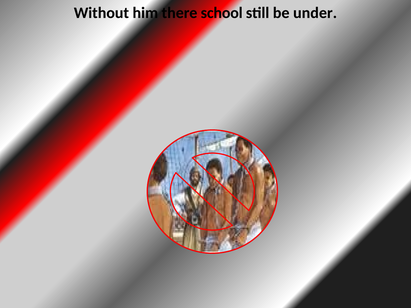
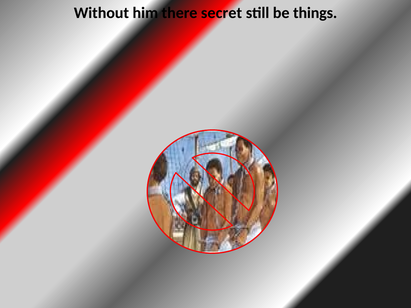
school: school -> secret
under: under -> things
